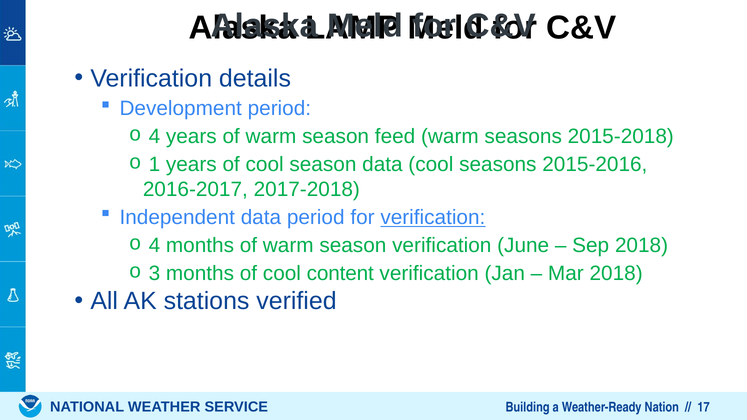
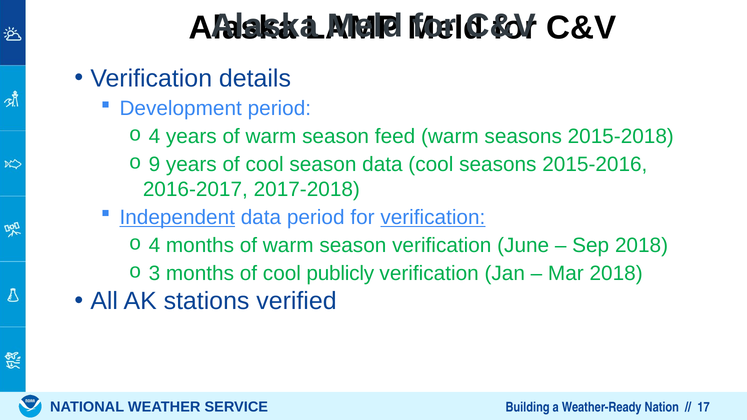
1: 1 -> 9
Independent underline: none -> present
content: content -> publicly
